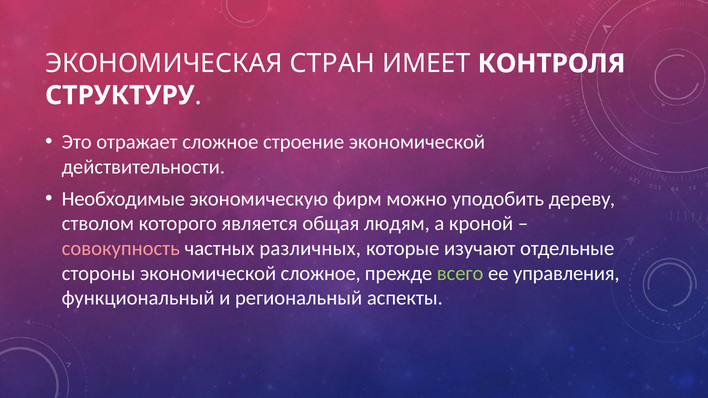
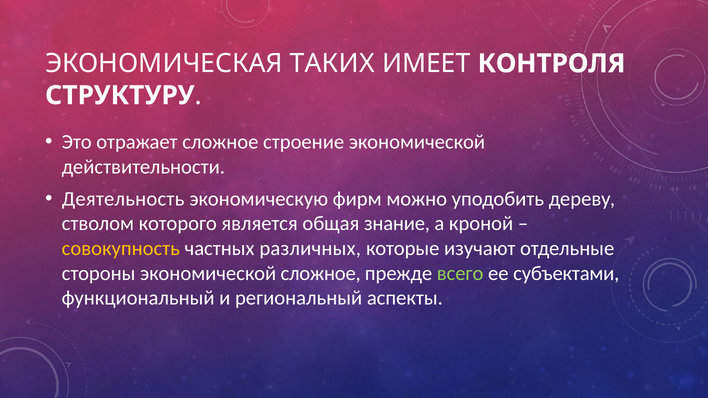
СТРАН: СТРАН -> ТАКИХ
Необходимые: Необходимые -> Деятельность
людям: людям -> знание
совокупность colour: pink -> yellow
управления: управления -> субъектами
